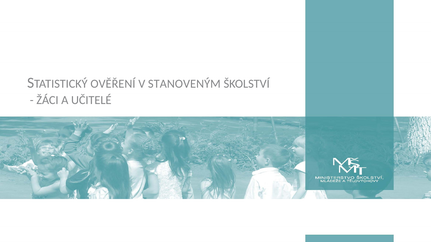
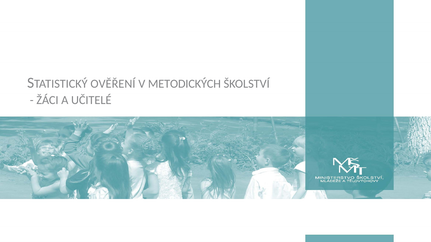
STANOVENÝM: STANOVENÝM -> METODICKÝCH
